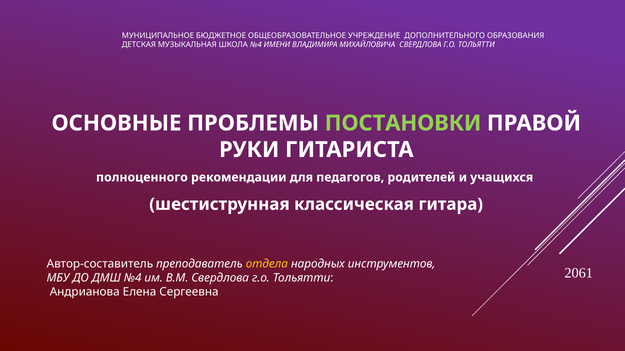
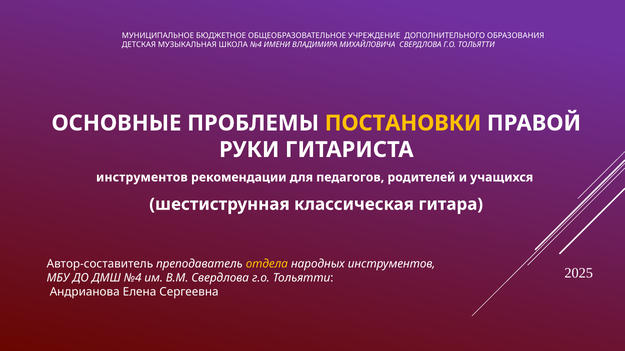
ПОСТАНОВКИ colour: light green -> yellow
полноценного at (142, 178): полноценного -> инструментов
2061: 2061 -> 2025
